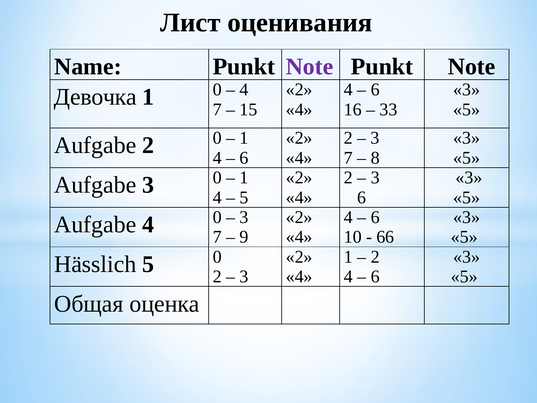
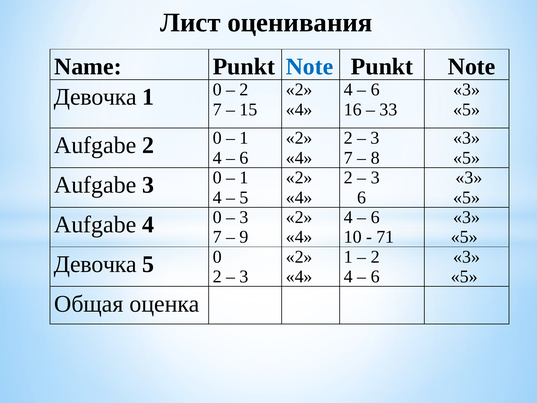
Note at (310, 67) colour: purple -> blue
4 at (244, 90): 4 -> 2
66: 66 -> 71
Hässlich at (95, 264): Hässlich -> Девочка
